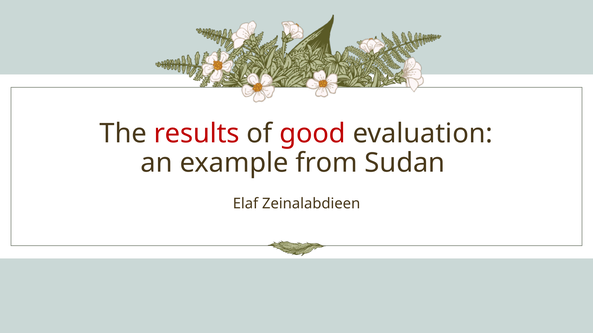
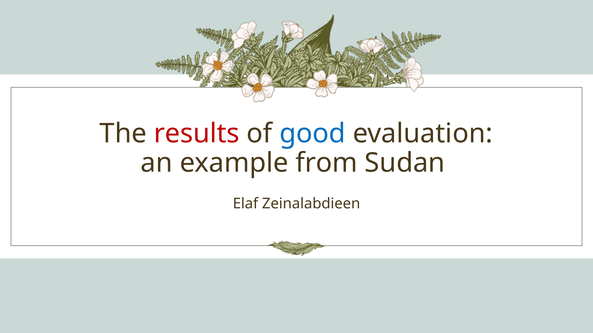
good colour: red -> blue
